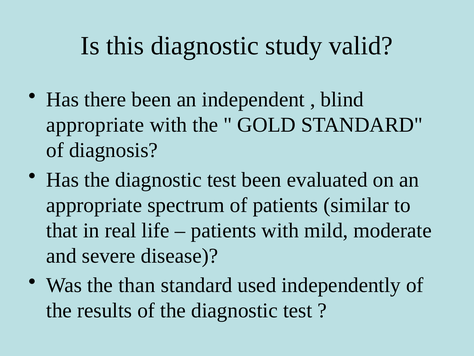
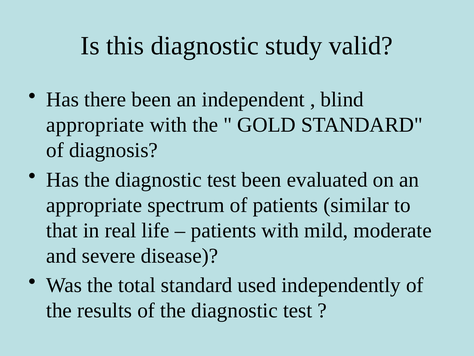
than: than -> total
